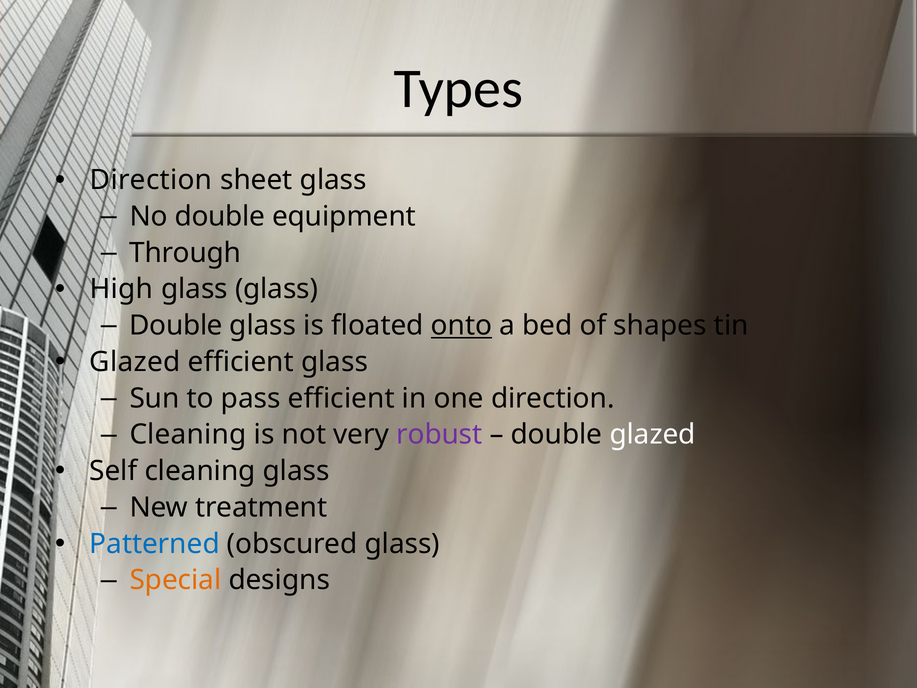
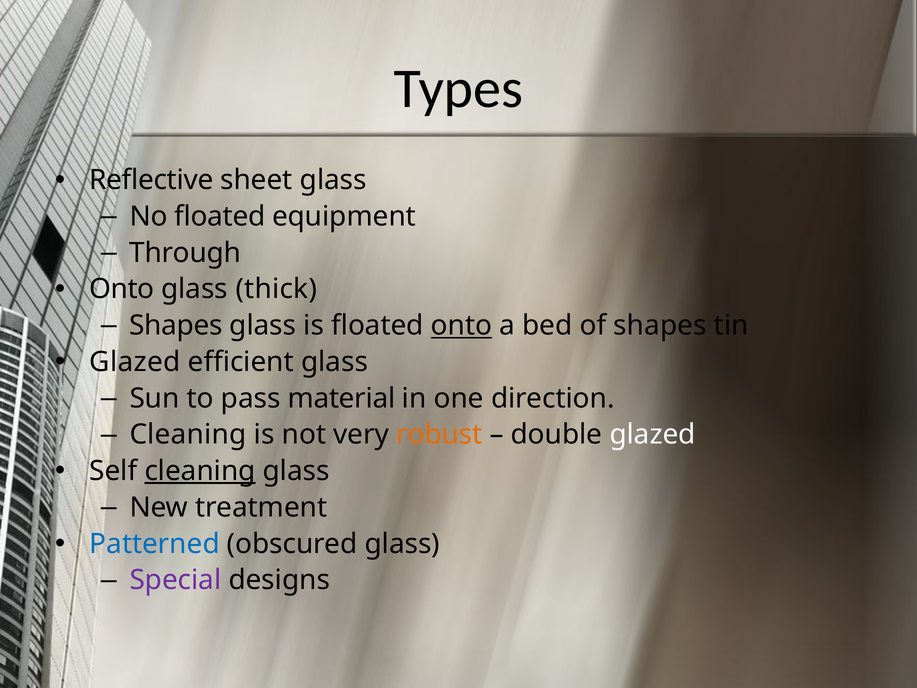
Direction at (151, 180): Direction -> Reflective
No double: double -> floated
High at (121, 289): High -> Onto
glass glass: glass -> thick
Double at (176, 325): Double -> Shapes
pass efficient: efficient -> material
robust colour: purple -> orange
cleaning at (200, 471) underline: none -> present
Special colour: orange -> purple
